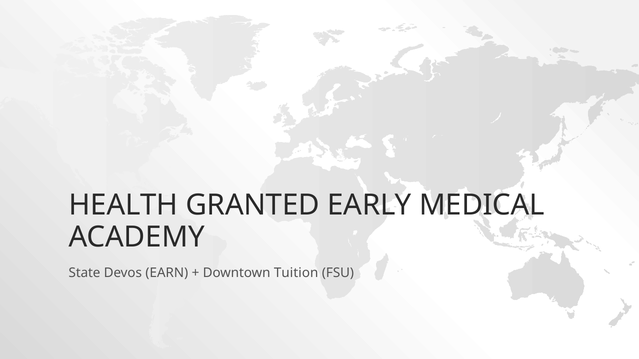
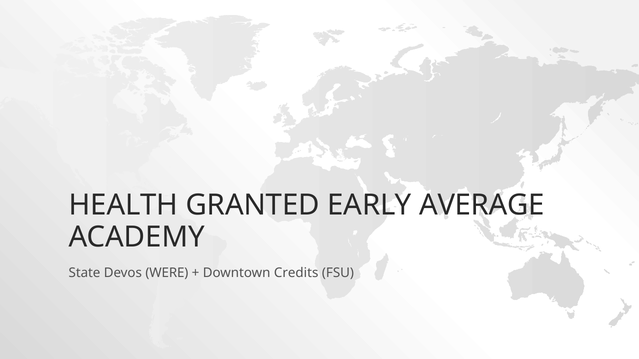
MEDICAL: MEDICAL -> AVERAGE
EARN: EARN -> WERE
Tuition: Tuition -> Credits
